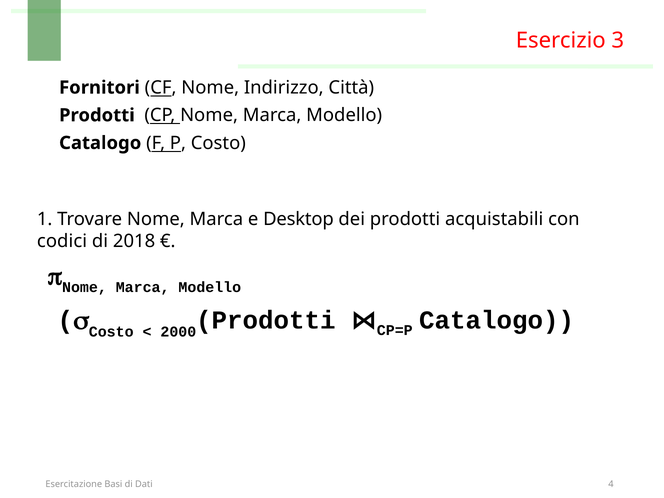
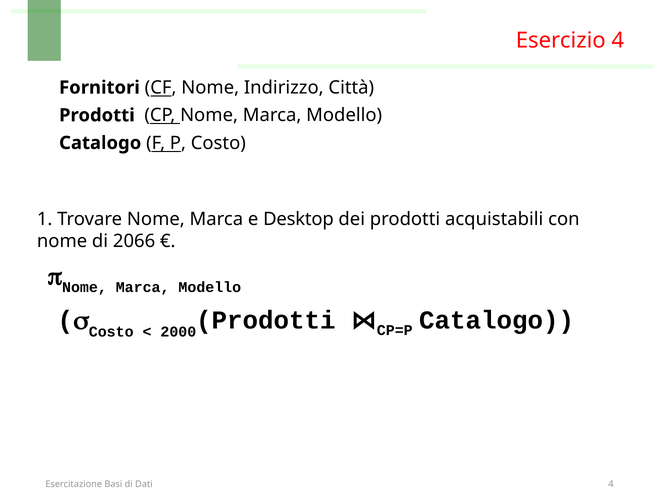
Esercizio 3: 3 -> 4
codici at (62, 241): codici -> nome
2018: 2018 -> 2066
